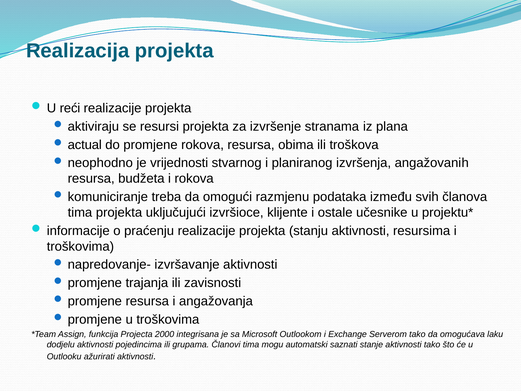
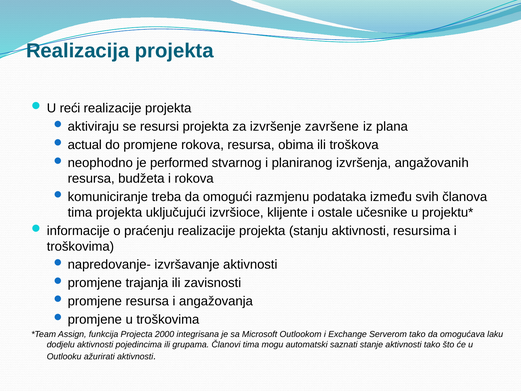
stranama: stranama -> završene
vrijednosti: vrijednosti -> performed
